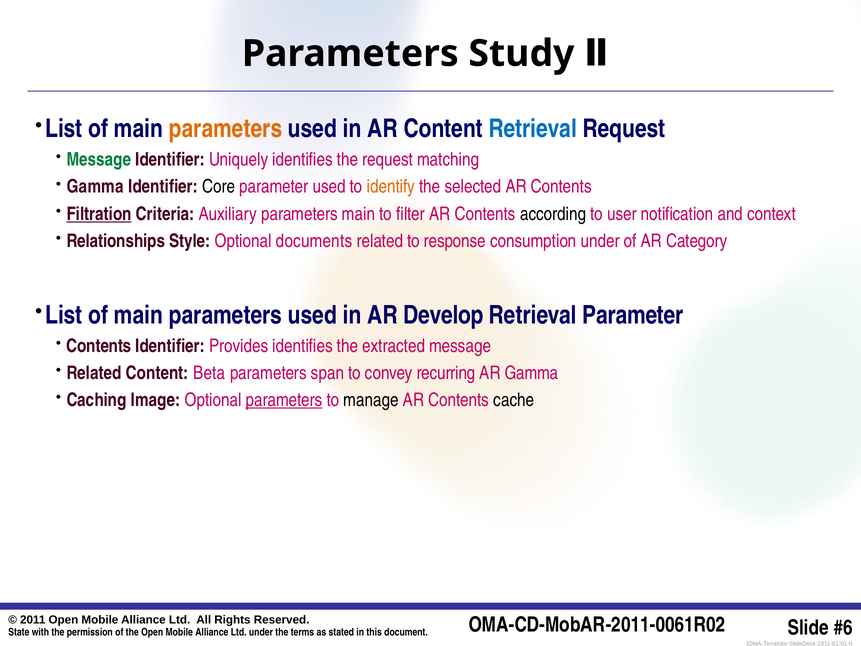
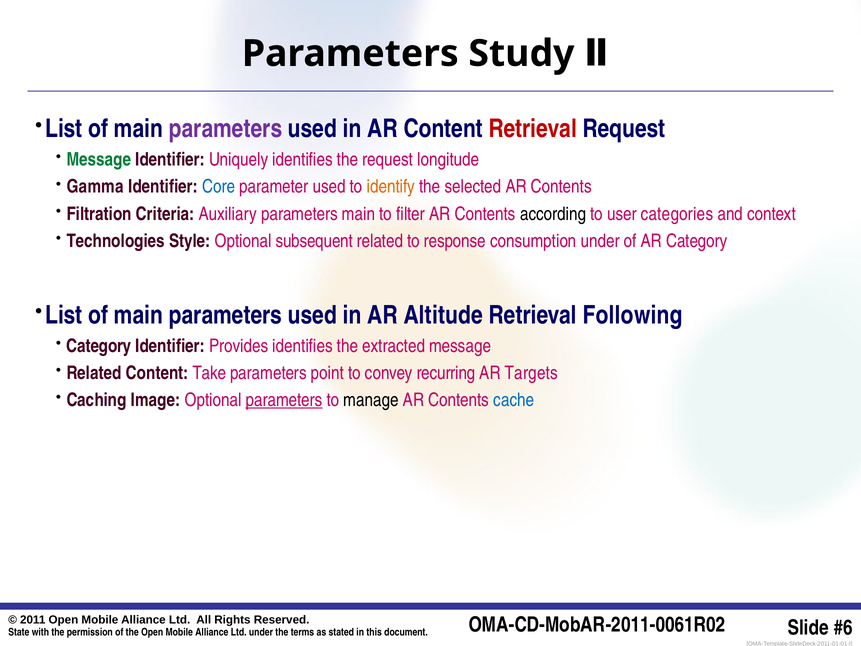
parameters at (226, 129) colour: orange -> purple
Retrieval at (533, 129) colour: blue -> red
matching: matching -> longitude
Core colour: black -> blue
Filtration underline: present -> none
notification: notification -> categories
Relationships: Relationships -> Technologies
documents: documents -> subsequent
Develop: Develop -> Altitude
Retrieval Parameter: Parameter -> Following
Contents at (99, 346): Contents -> Category
Beta: Beta -> Take
span: span -> point
AR Gamma: Gamma -> Targets
cache colour: black -> blue
